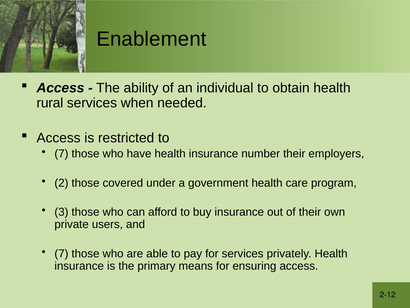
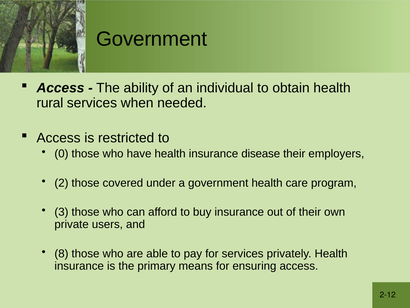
Enablement at (152, 39): Enablement -> Government
7 at (61, 153): 7 -> 0
number: number -> disease
7 at (61, 253): 7 -> 8
